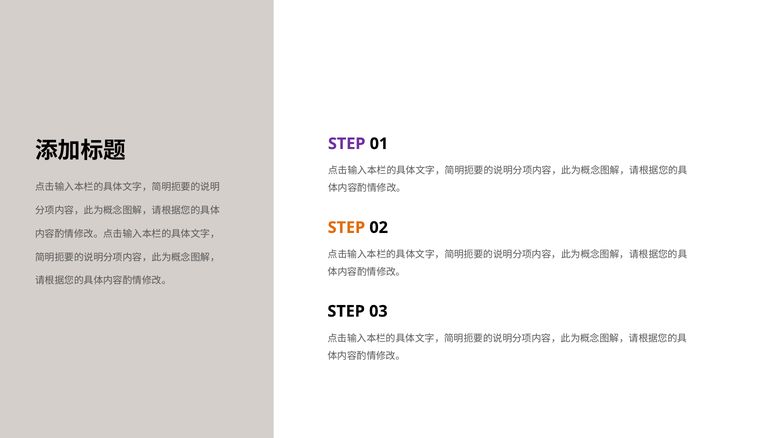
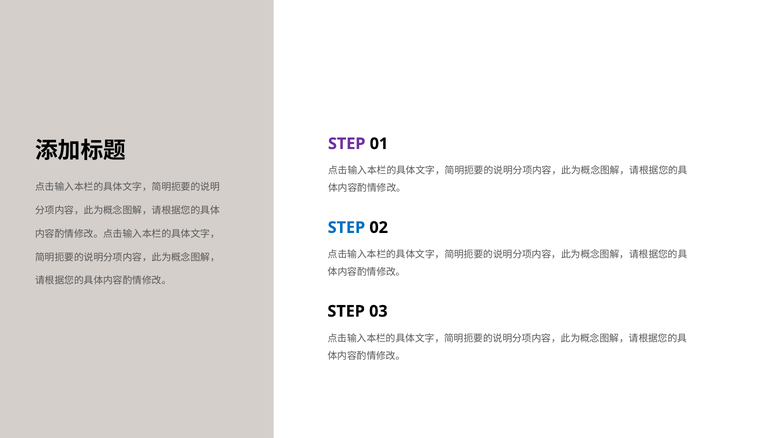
STEP at (346, 227) colour: orange -> blue
